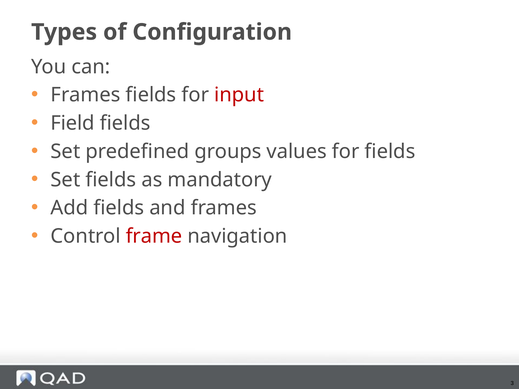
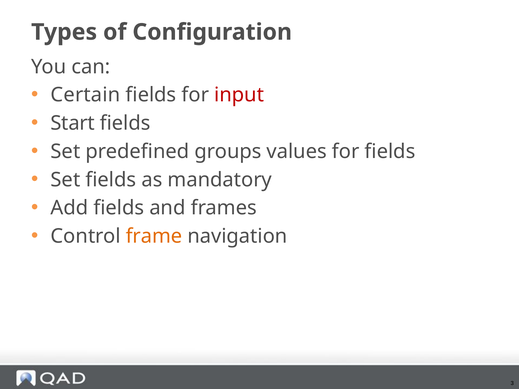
Frames at (86, 95): Frames -> Certain
Field: Field -> Start
frame colour: red -> orange
